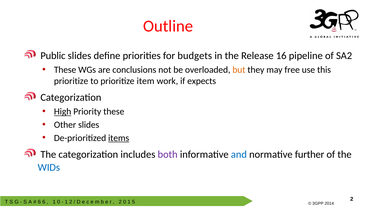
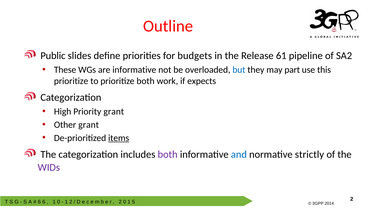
16: 16 -> 61
are conclusions: conclusions -> informative
but colour: orange -> blue
free: free -> part
prioritize item: item -> both
High underline: present -> none
Priority these: these -> grant
Other slides: slides -> grant
further: further -> strictly
WIDs colour: blue -> purple
